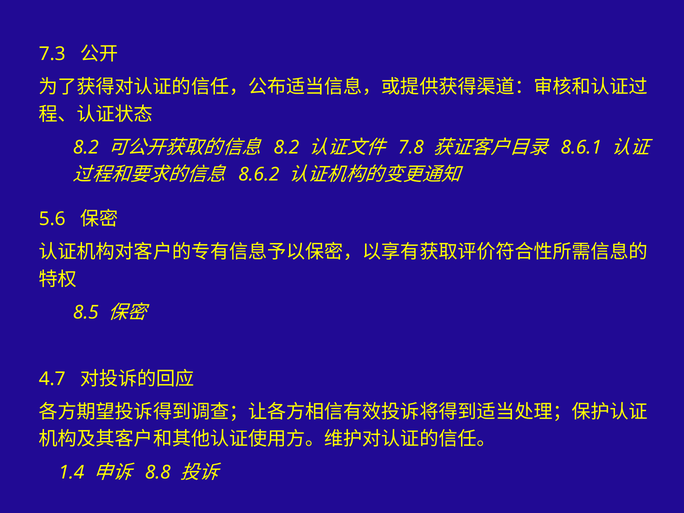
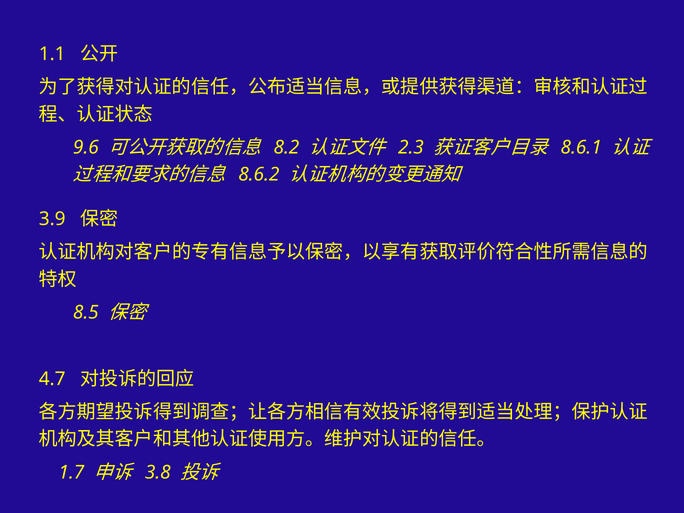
7.3: 7.3 -> 1.1
8.2 at (86, 147): 8.2 -> 9.6
7.8: 7.8 -> 2.3
5.6: 5.6 -> 3.9
1.4: 1.4 -> 1.7
8.8: 8.8 -> 3.8
